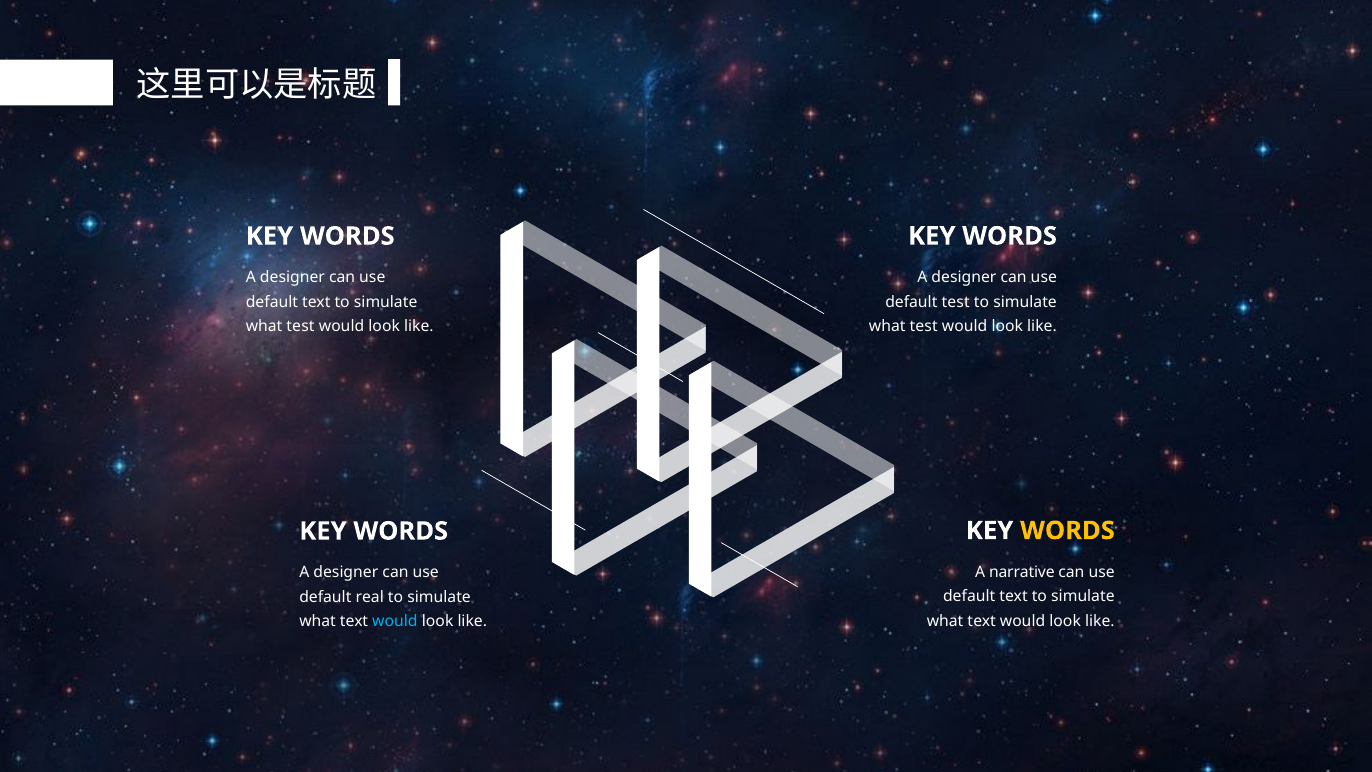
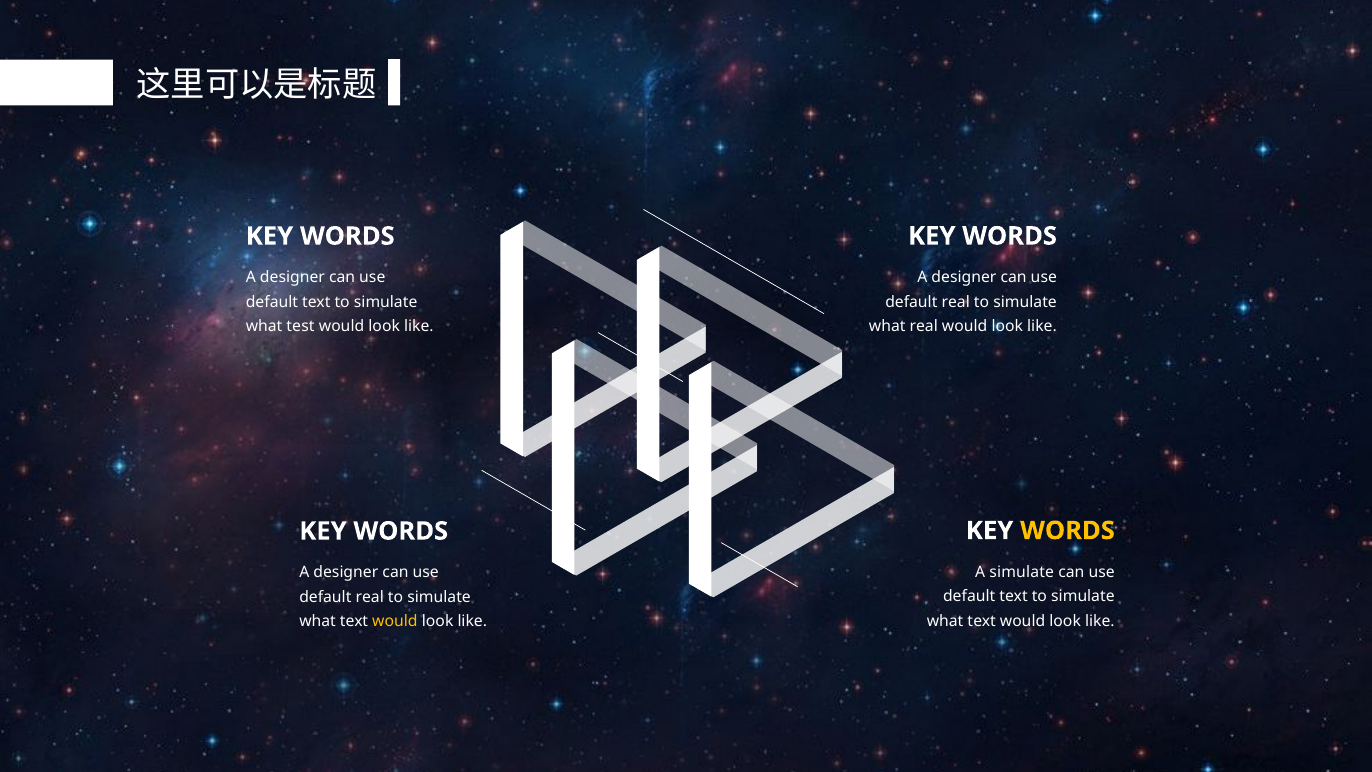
test at (956, 302): test -> real
test at (924, 326): test -> real
A narrative: narrative -> simulate
would at (395, 621) colour: light blue -> yellow
